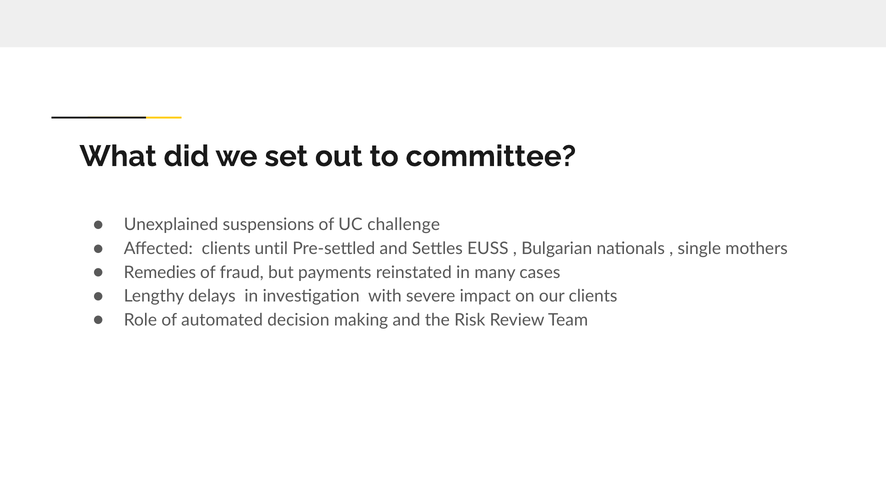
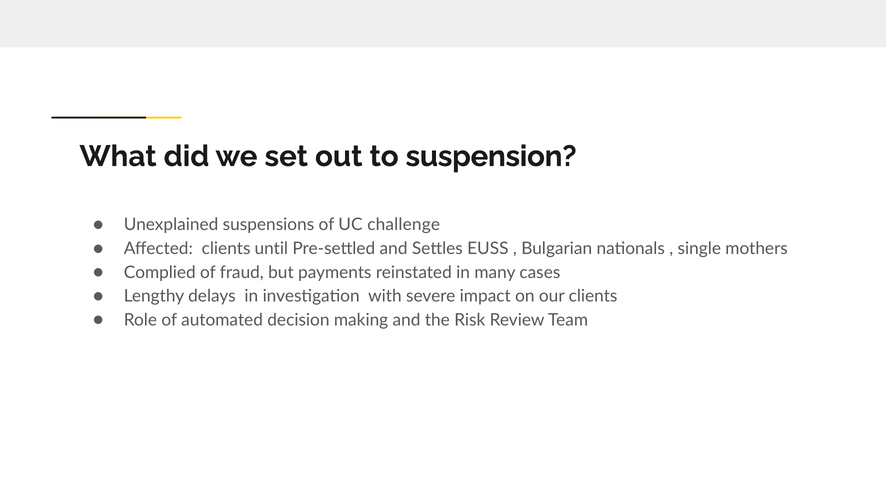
committee: committee -> suspension
Remedies: Remedies -> Complied
